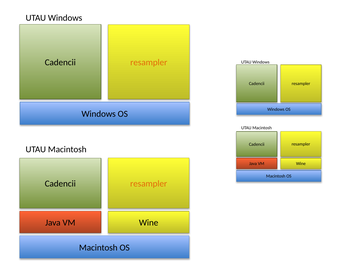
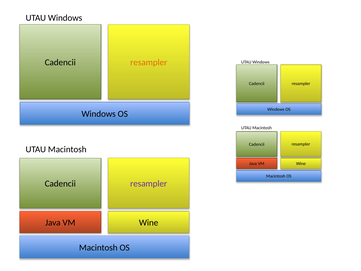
resampler at (149, 183) colour: orange -> purple
